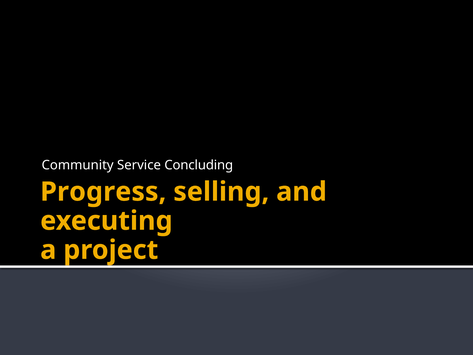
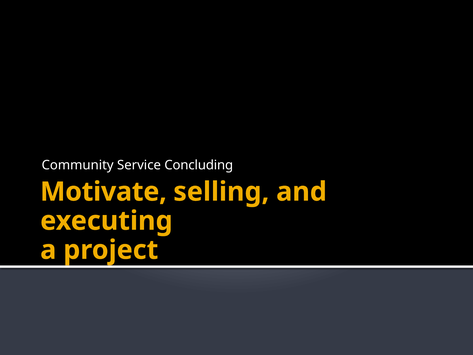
Progress: Progress -> Motivate
